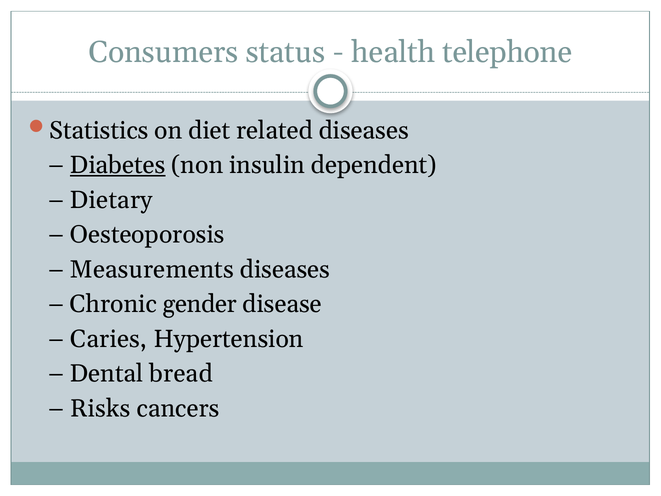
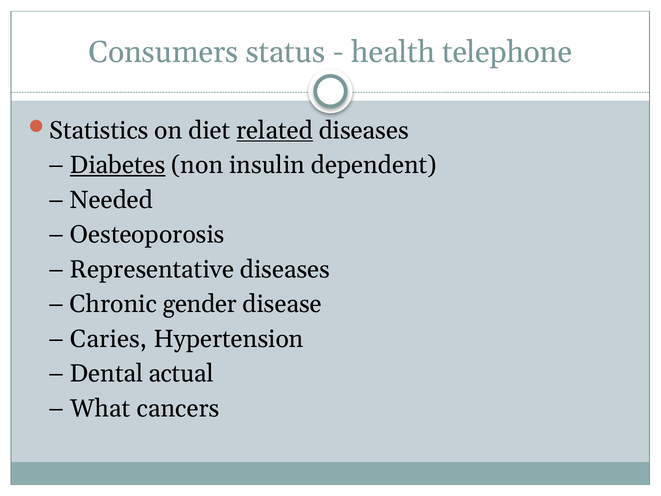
related underline: none -> present
Dietary: Dietary -> Needed
Measurements: Measurements -> Representative
bread: bread -> actual
Risks: Risks -> What
